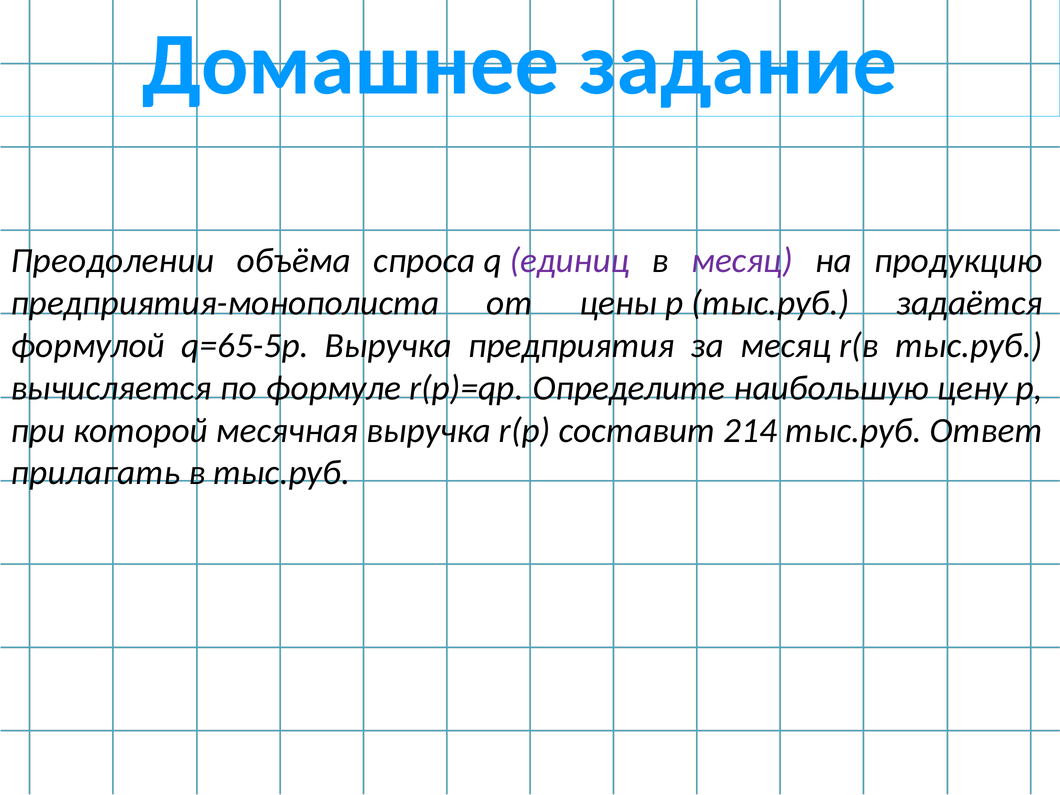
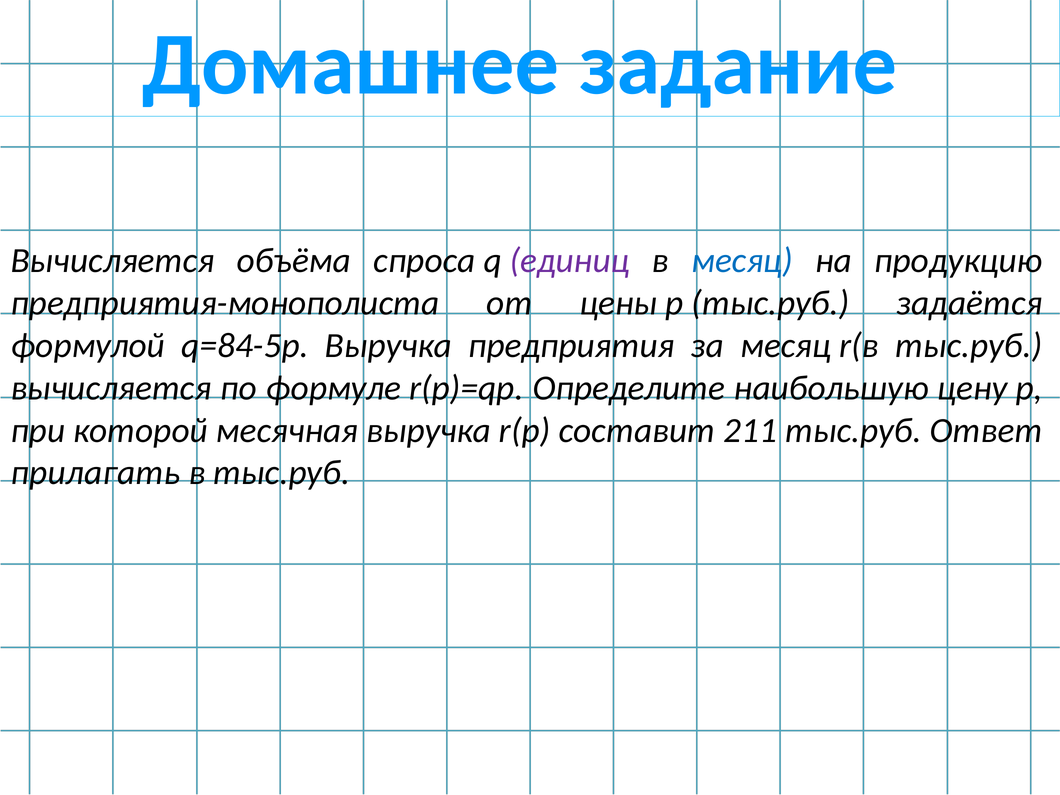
Преодолении at (112, 261): Преодолении -> Вычисляется
месяц at (742, 261) colour: purple -> blue
q=65-5p: q=65-5p -> q=84-5p
214: 214 -> 211
